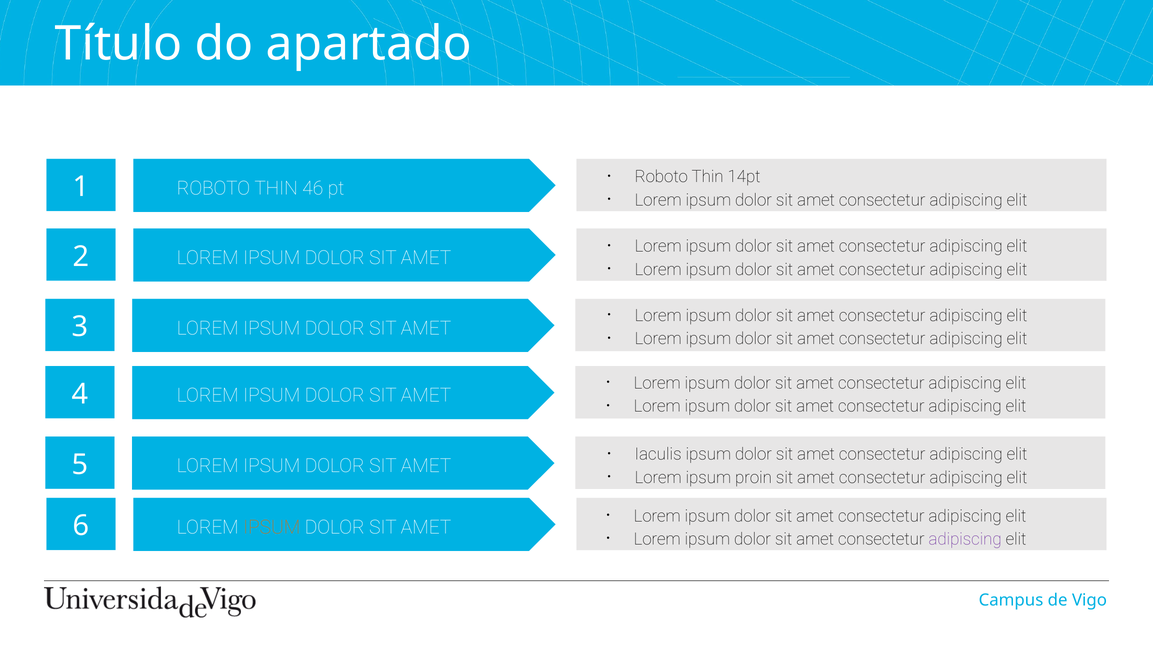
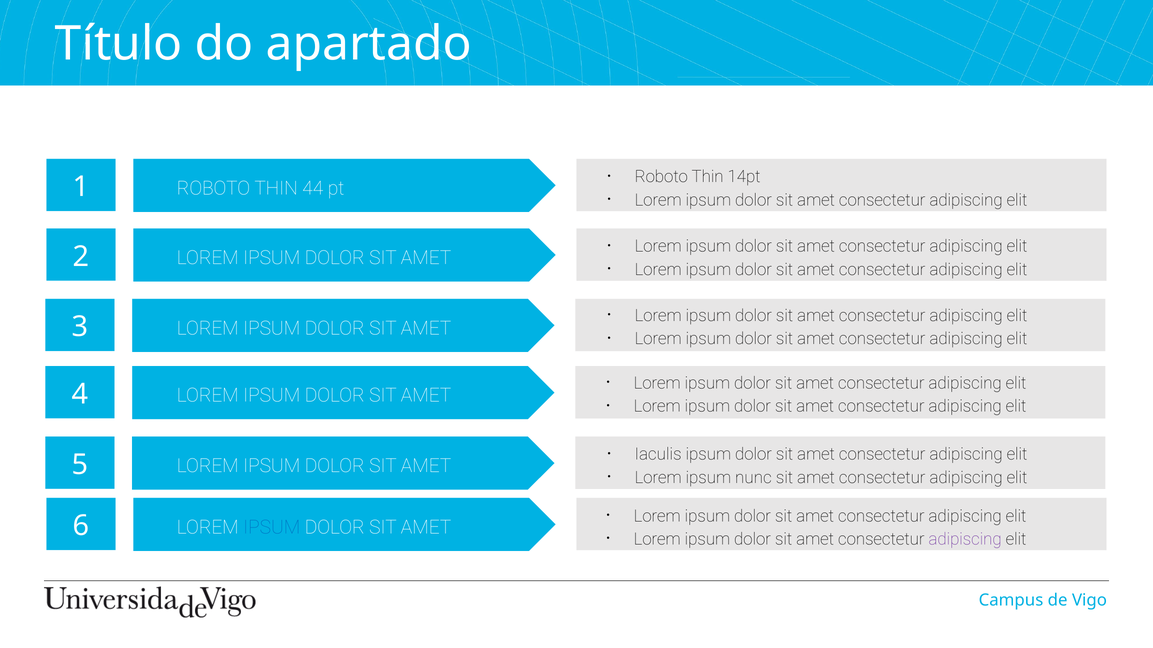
46: 46 -> 44
proin: proin -> nunc
IPSUM at (272, 528) colour: orange -> blue
